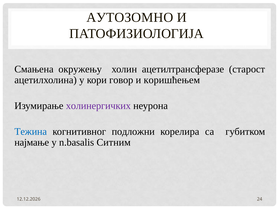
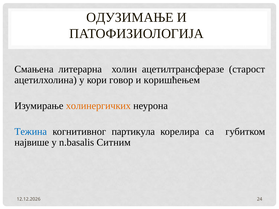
АУТОЗОМНО: АУТОЗОМНО -> ОДУЗИМАЊЕ
окружењу: окружењу -> литерарна
холинергичких colour: purple -> orange
подложни: подложни -> партикула
најмање: најмање -> највише
